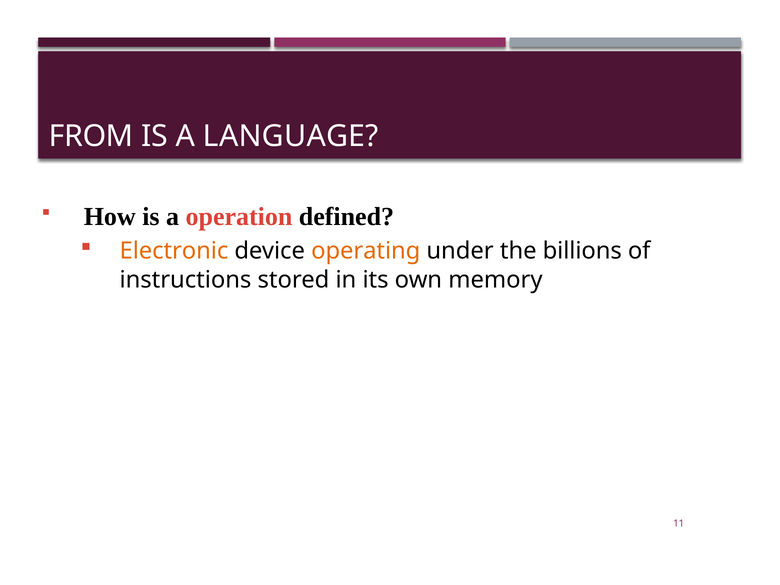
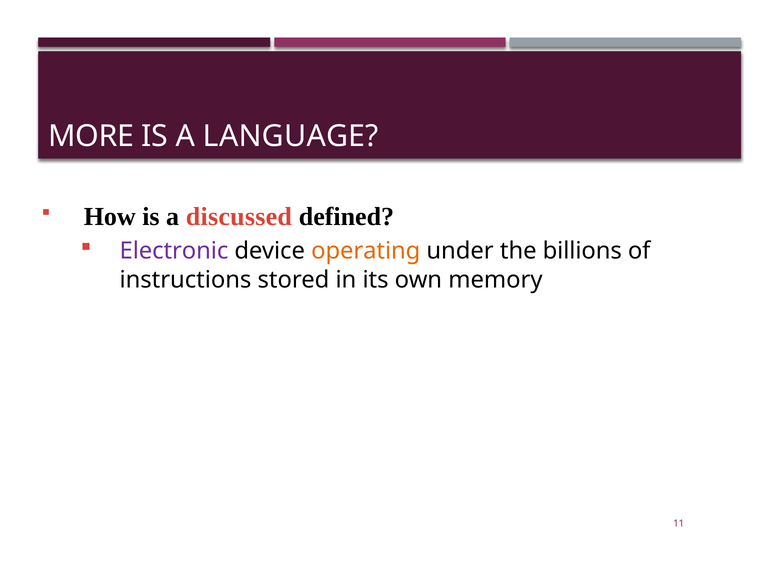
FROM: FROM -> MORE
operation: operation -> discussed
Electronic colour: orange -> purple
